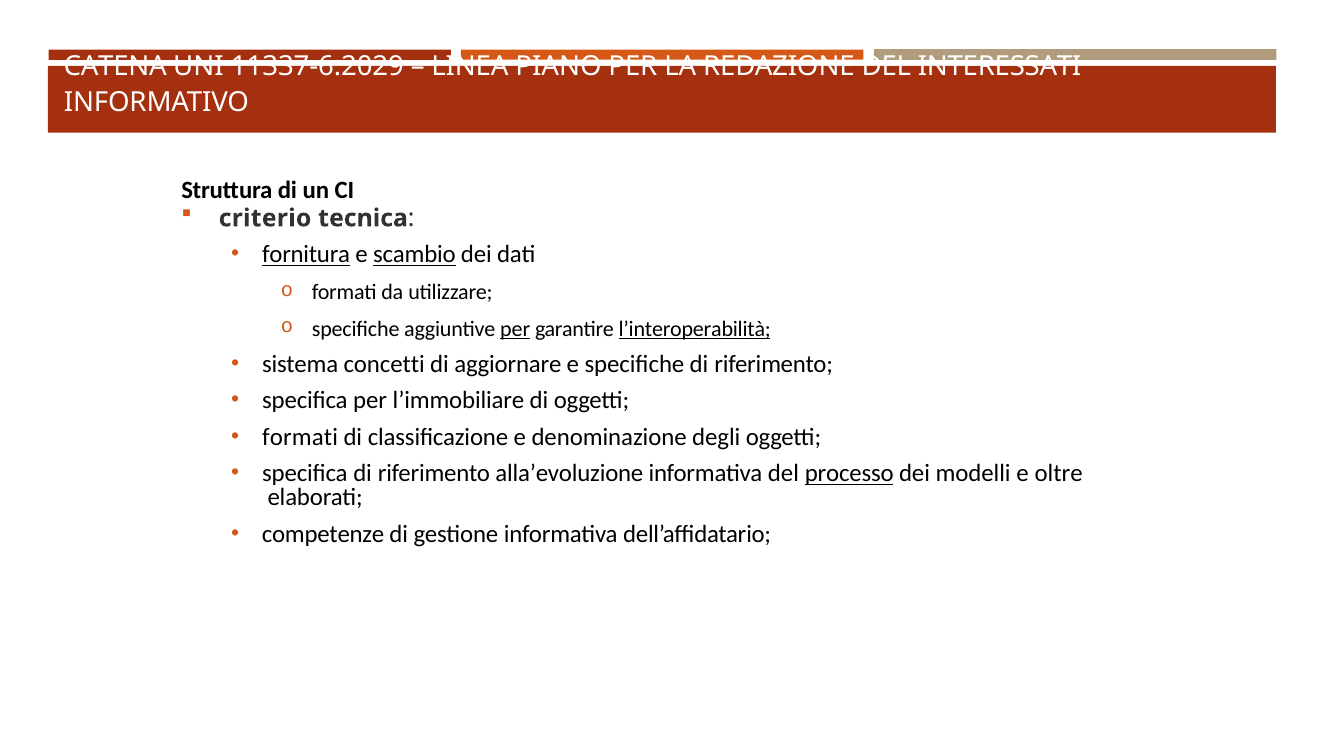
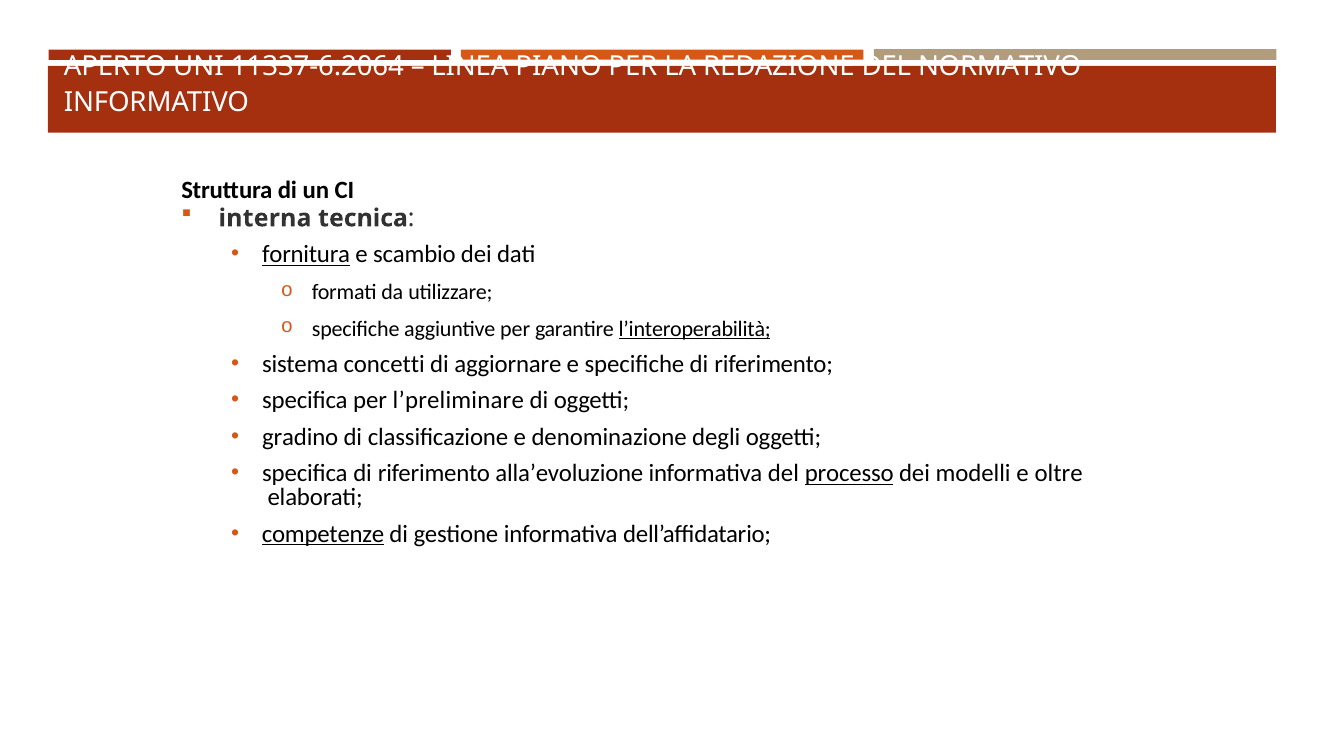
CATENA: CATENA -> APERTO
11337-6:2029: 11337-6:2029 -> 11337-6:2064
INTERESSATI: INTERESSATI -> NORMATIVO
criterio: criterio -> interna
scambio underline: present -> none
per at (515, 329) underline: present -> none
l’immobiliare: l’immobiliare -> l’preliminare
formati at (300, 437): formati -> gradino
competenze underline: none -> present
